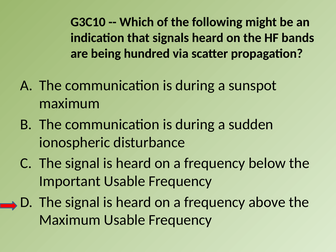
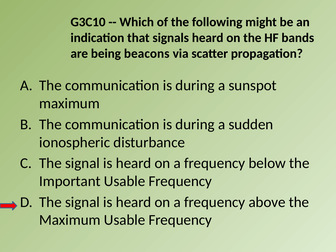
hundred: hundred -> beacons
